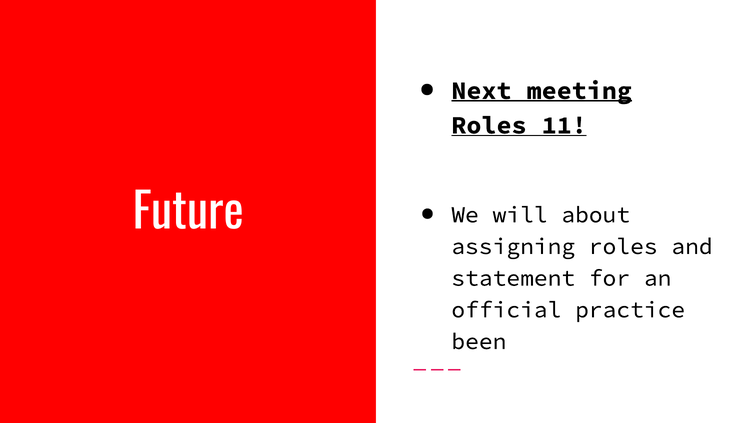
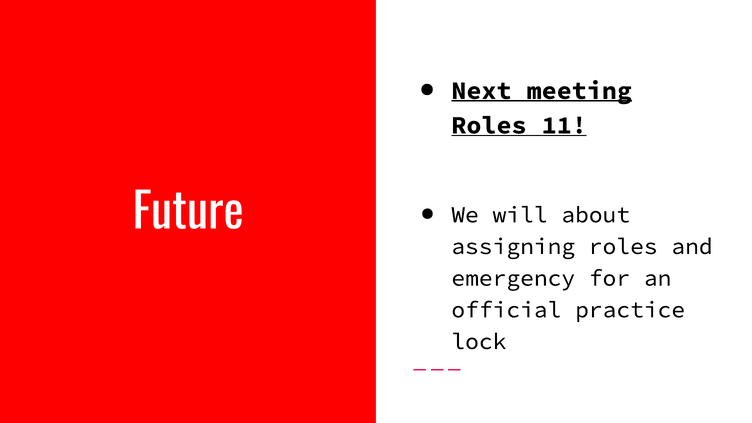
statement: statement -> emergency
been: been -> lock
